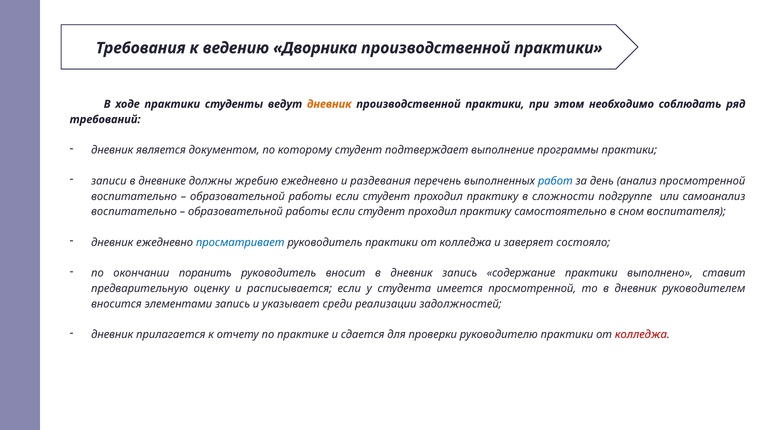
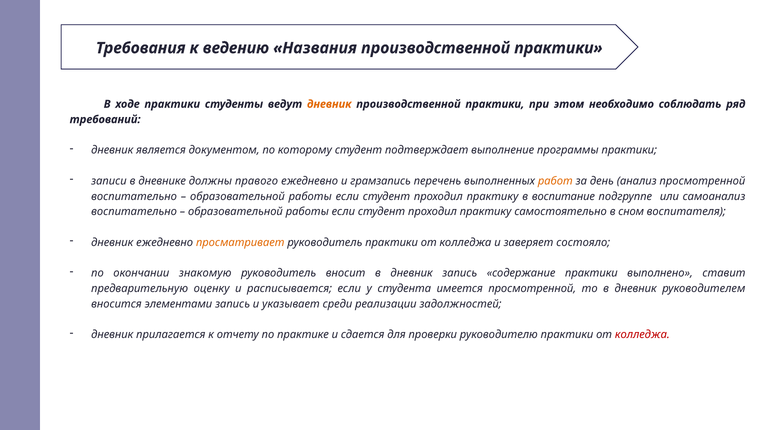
Дворника: Дворника -> Названия
жребию: жребию -> правого
раздевания: раздевания -> грамзапись
работ colour: blue -> orange
сложности: сложности -> воспитание
просматривает colour: blue -> orange
поранить: поранить -> знакомую
